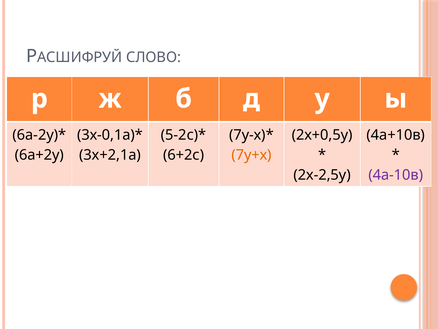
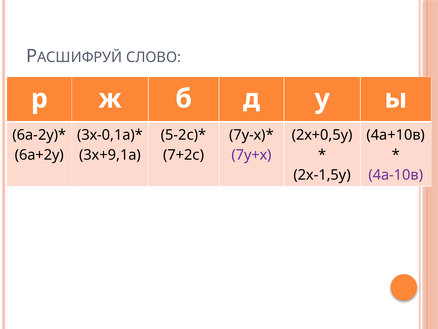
3х+2,1а: 3х+2,1а -> 3х+9,1а
6+2с: 6+2с -> 7+2с
7у+х colour: orange -> purple
2х-2,5у: 2х-2,5у -> 2х-1,5у
